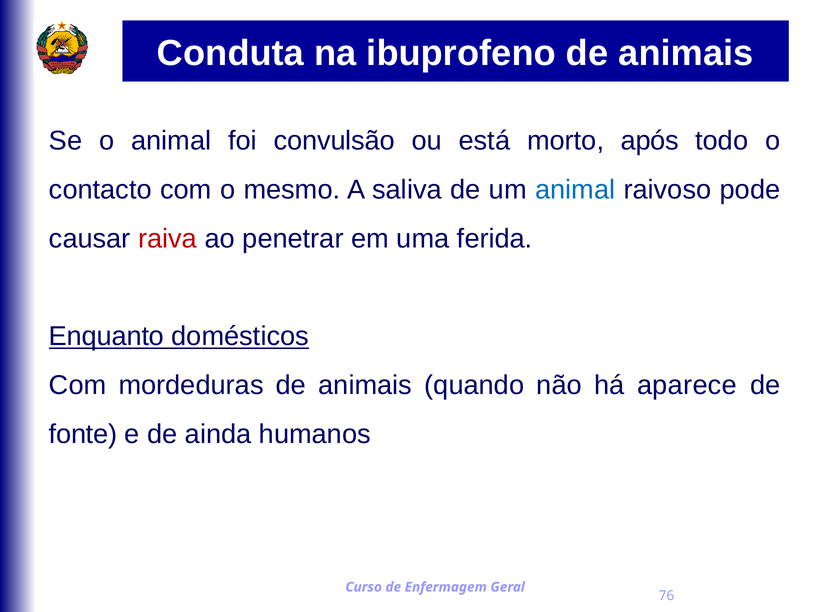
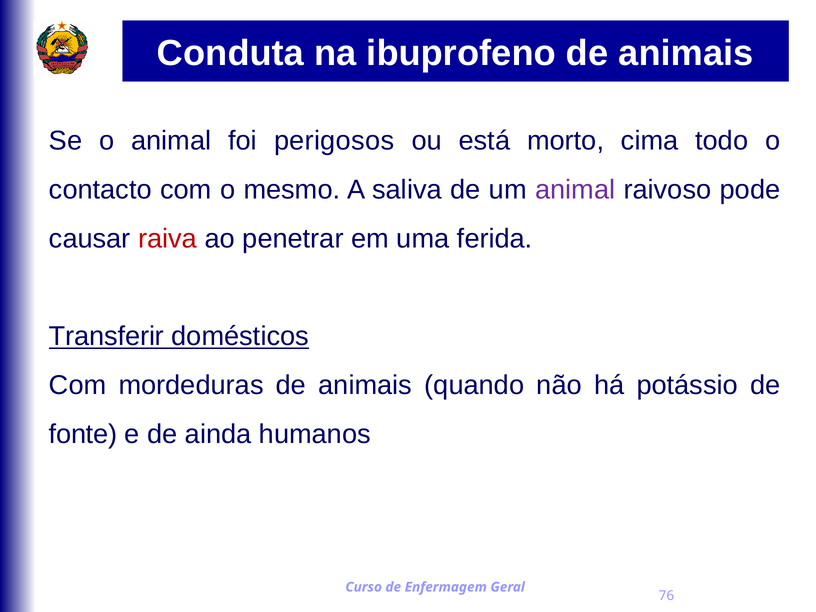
convulsão: convulsão -> perigosos
após: após -> cima
animal at (575, 190) colour: blue -> purple
Enquanto: Enquanto -> Transferir
aparece: aparece -> potássio
